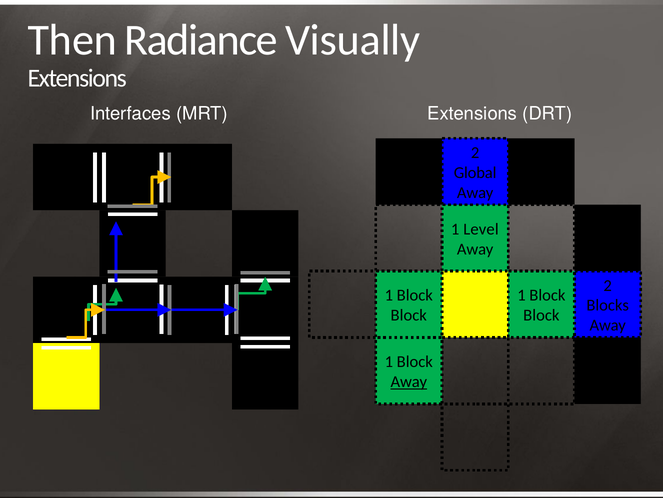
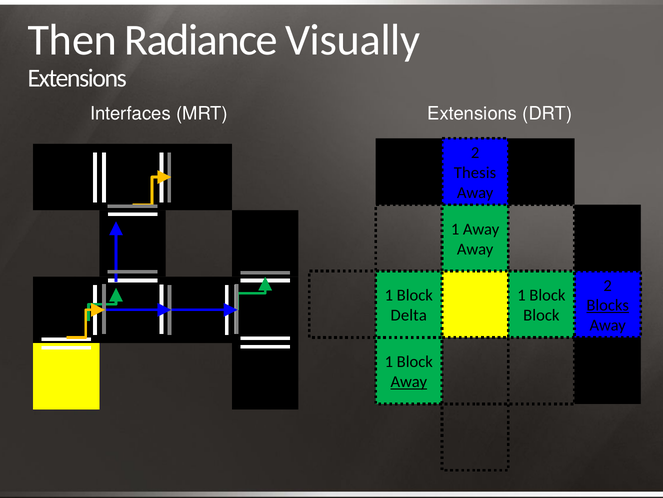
Global: Global -> Thesis
1 Level: Level -> Away
Blocks underline: none -> present
Block at (409, 315): Block -> Delta
